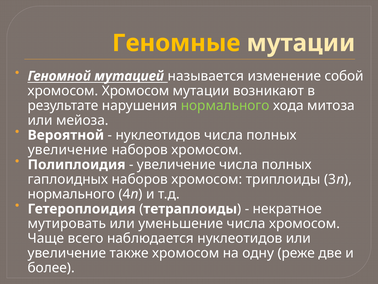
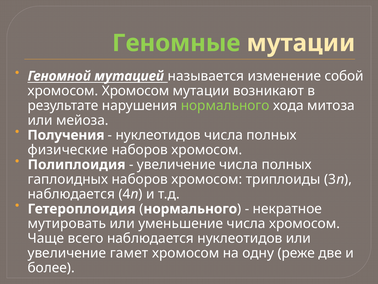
Геномные colour: yellow -> light green
Вероятной: Вероятной -> Получения
увеличение at (68, 150): увеличение -> физические
нормального at (71, 194): нормального -> наблюдается
тетраплоиды at (190, 209): тетраплоиды -> нормального
также: также -> гамет
